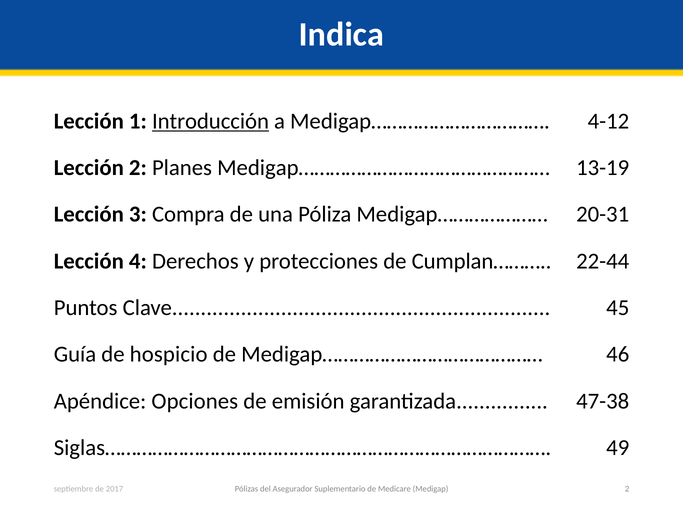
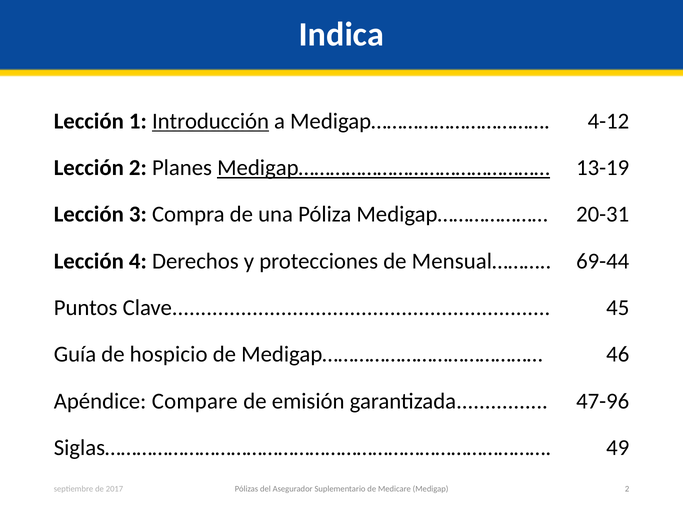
Medigap………………………………………… underline: none -> present
Cumplan………: Cumplan……… -> Mensual………
22-44: 22-44 -> 69-44
Opciones: Opciones -> Compare
47-38: 47-38 -> 47-96
